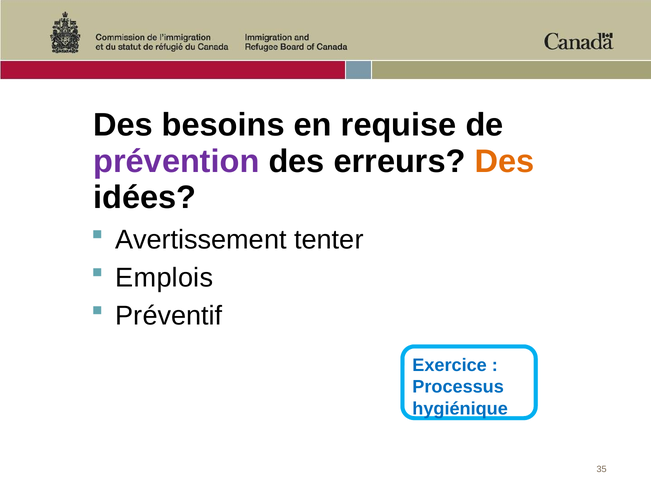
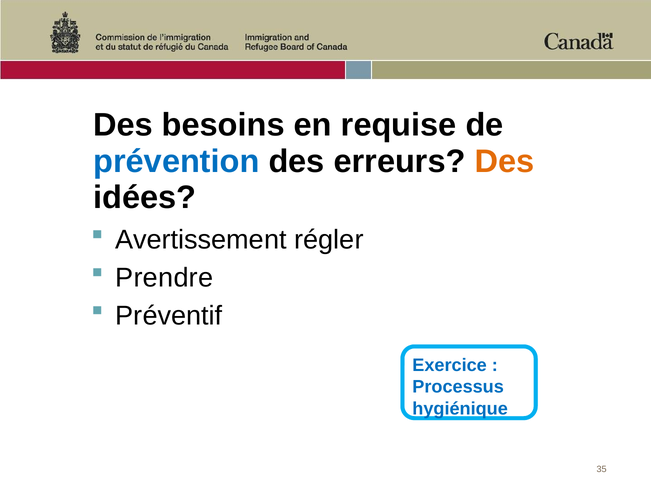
prévention colour: purple -> blue
tenter: tenter -> régler
Emplois: Emplois -> Prendre
